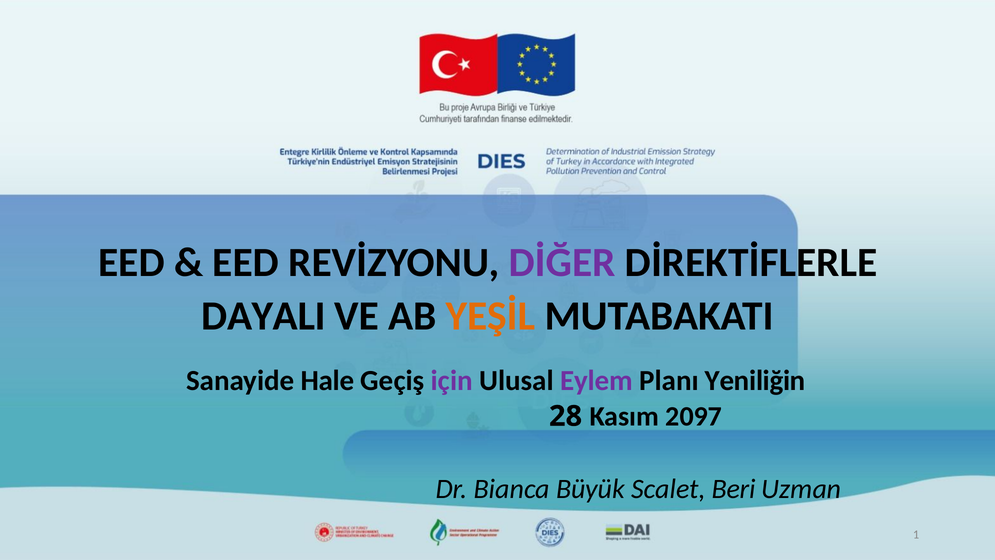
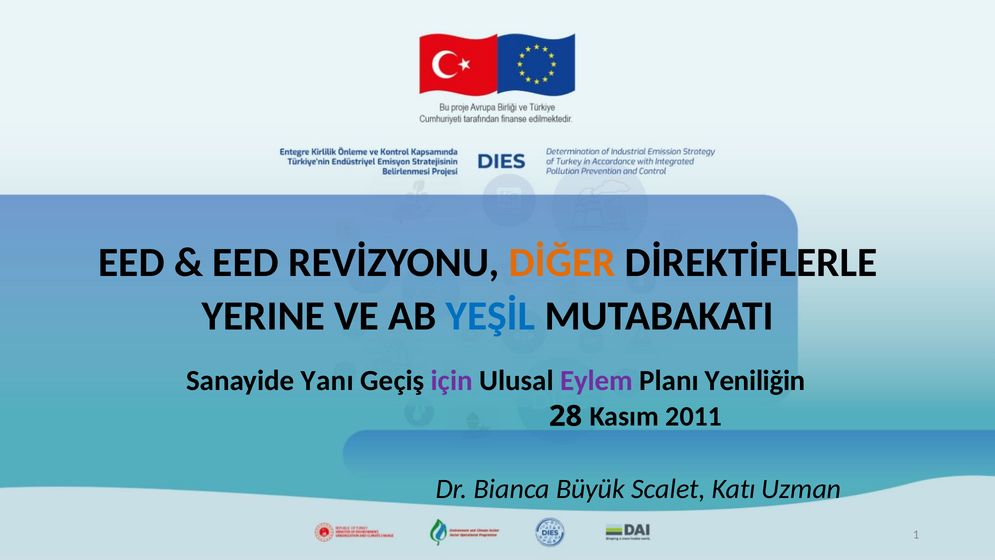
DİĞER colour: purple -> orange
DAYALI: DAYALI -> YERINE
YEŞİL colour: orange -> blue
Hale: Hale -> Yanı
2097: 2097 -> 2011
Beri: Beri -> Katı
